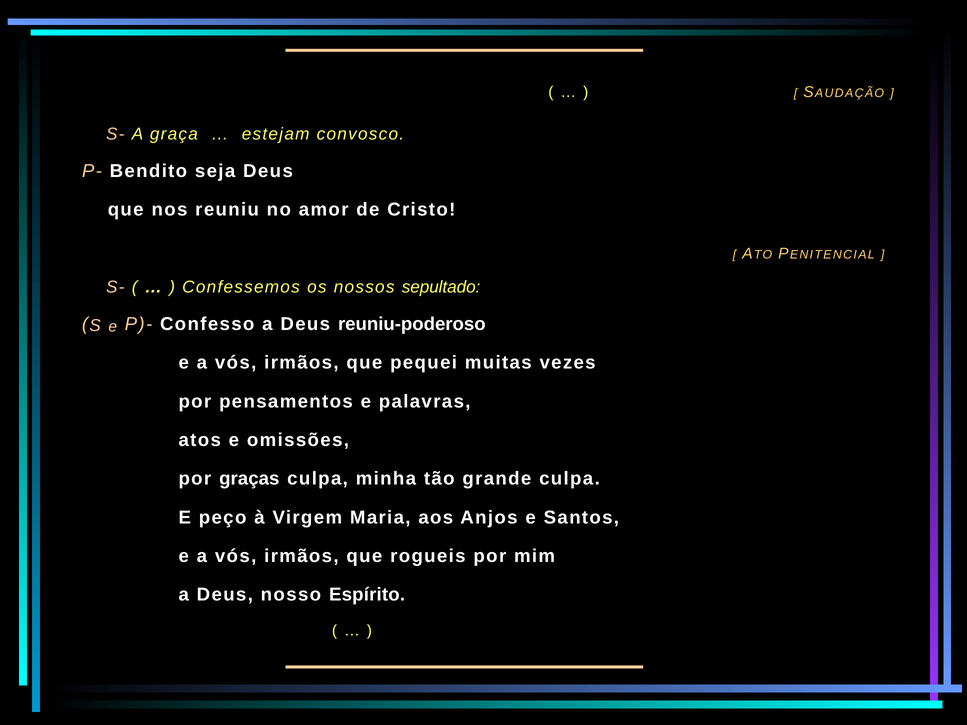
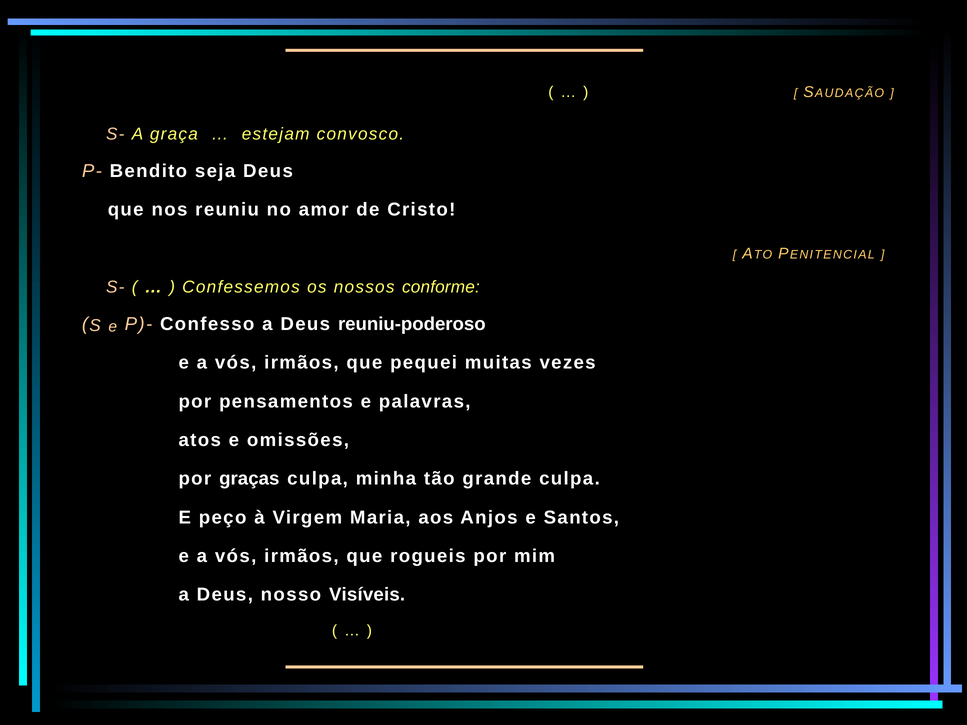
sepultado: sepultado -> conforme
Espírito: Espírito -> Visíveis
